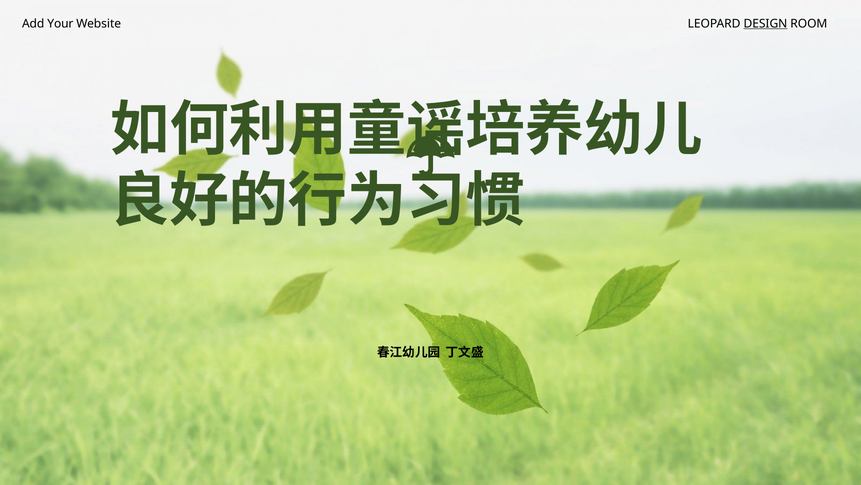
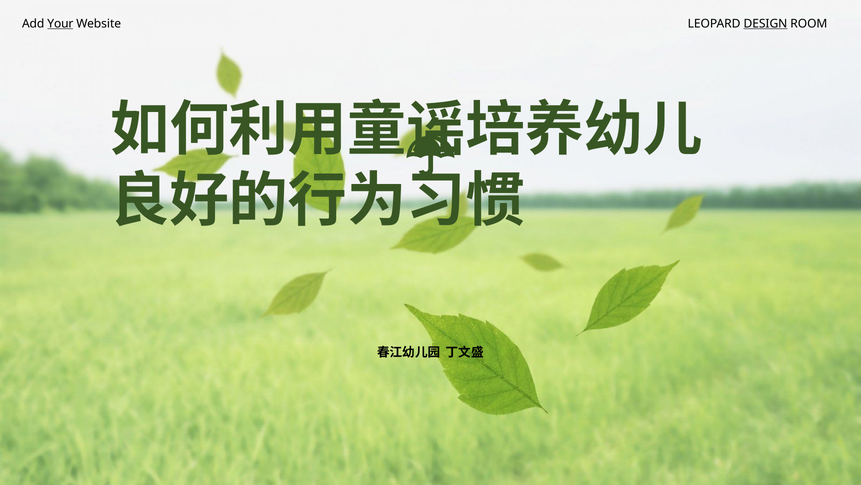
Your underline: none -> present
